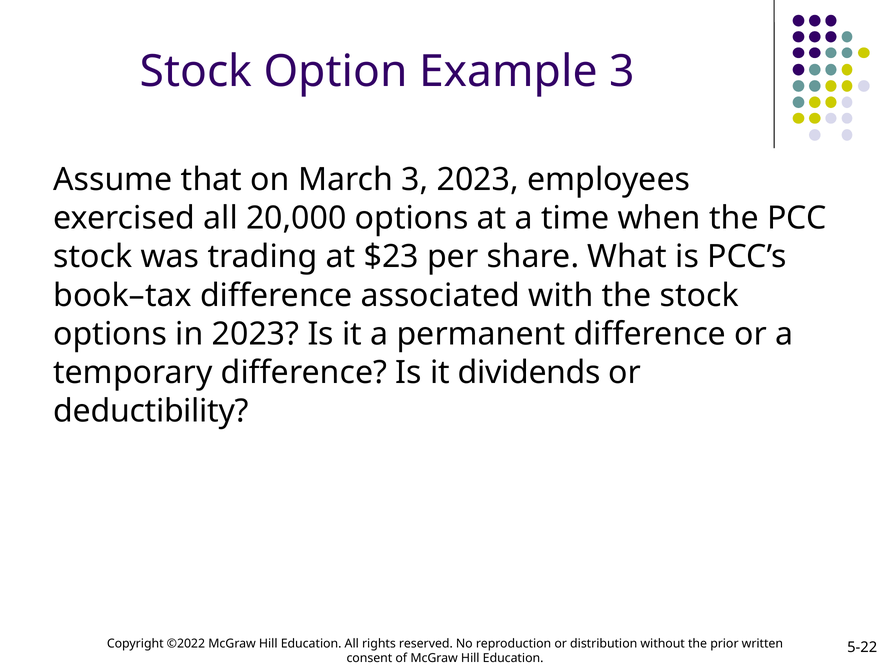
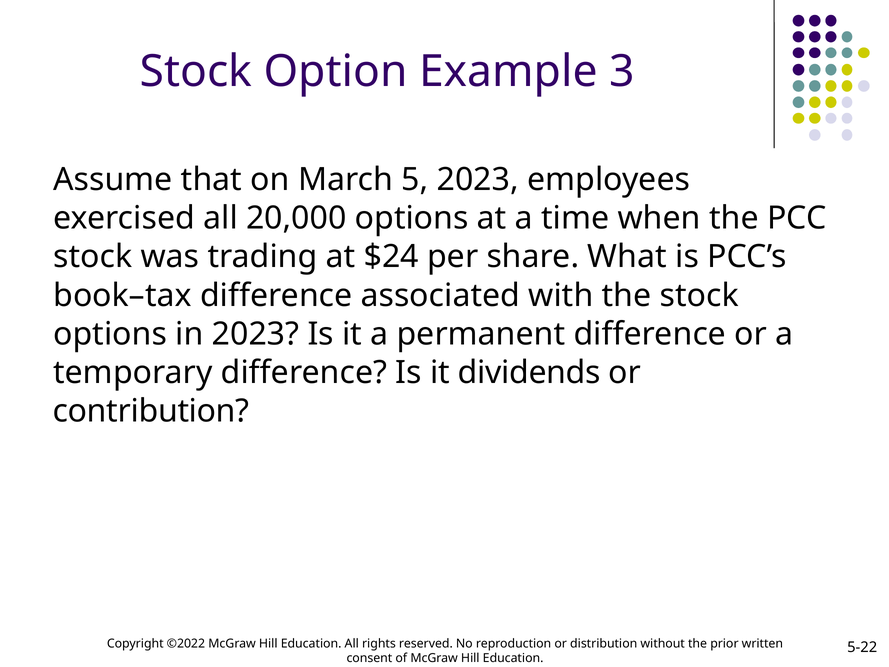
March 3: 3 -> 5
$23: $23 -> $24
deductibility: deductibility -> contribution
